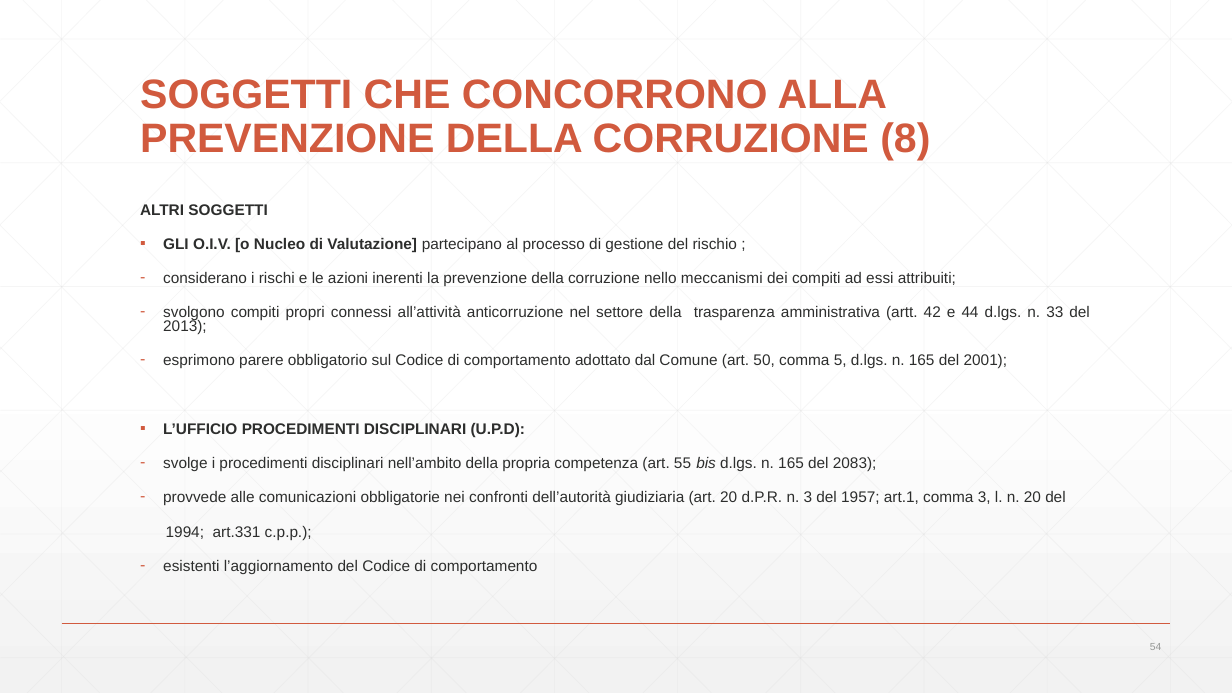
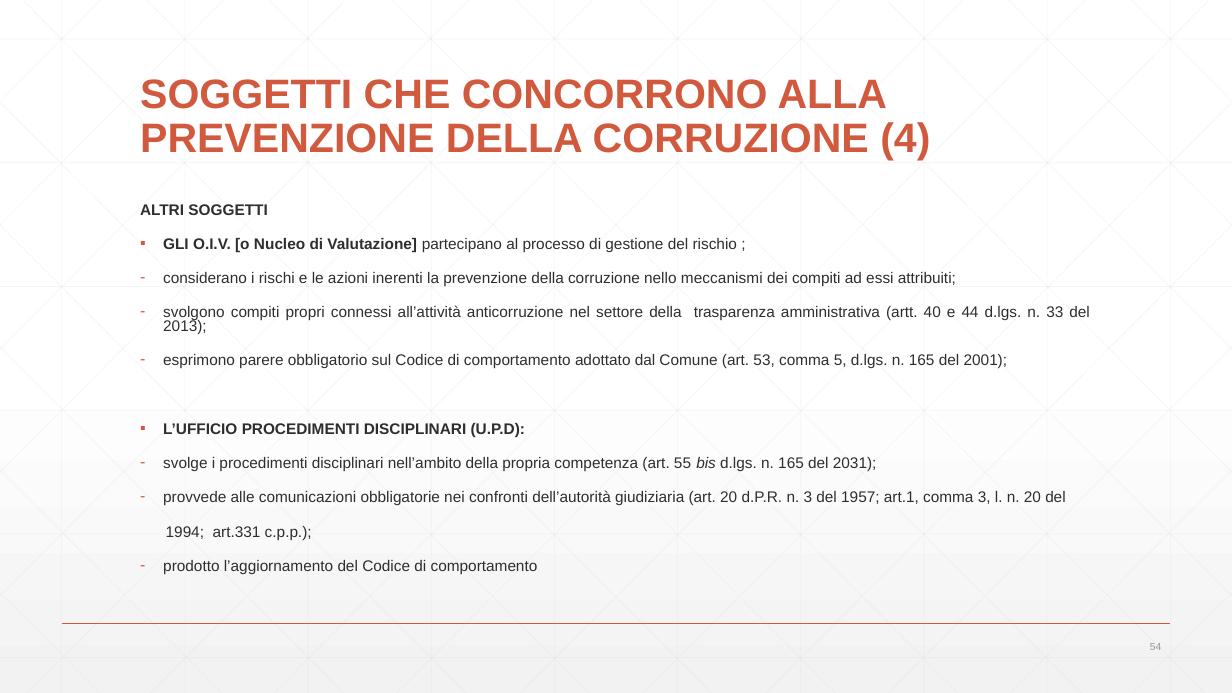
8: 8 -> 4
42: 42 -> 40
50: 50 -> 53
2083: 2083 -> 2031
esistenti: esistenti -> prodotto
